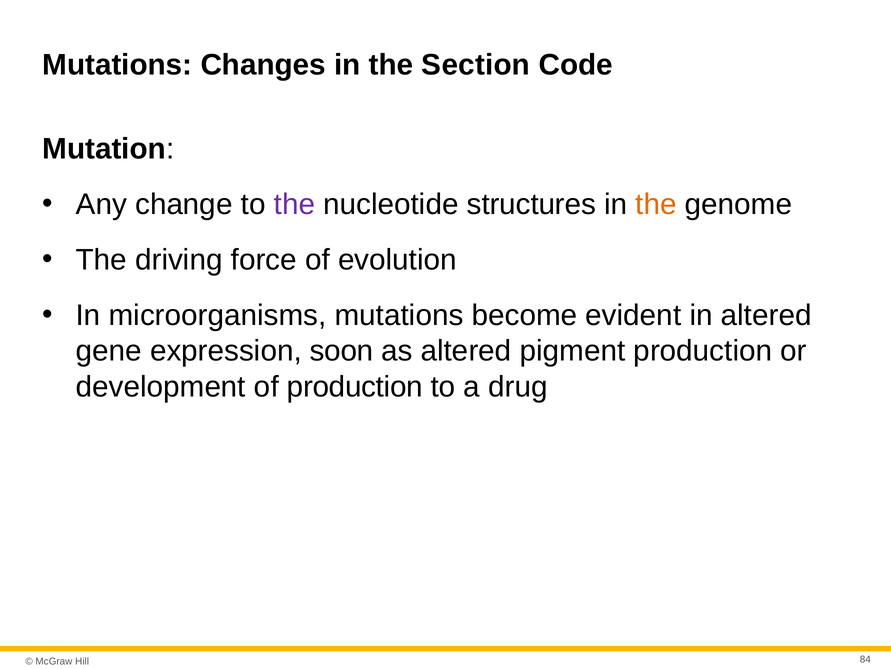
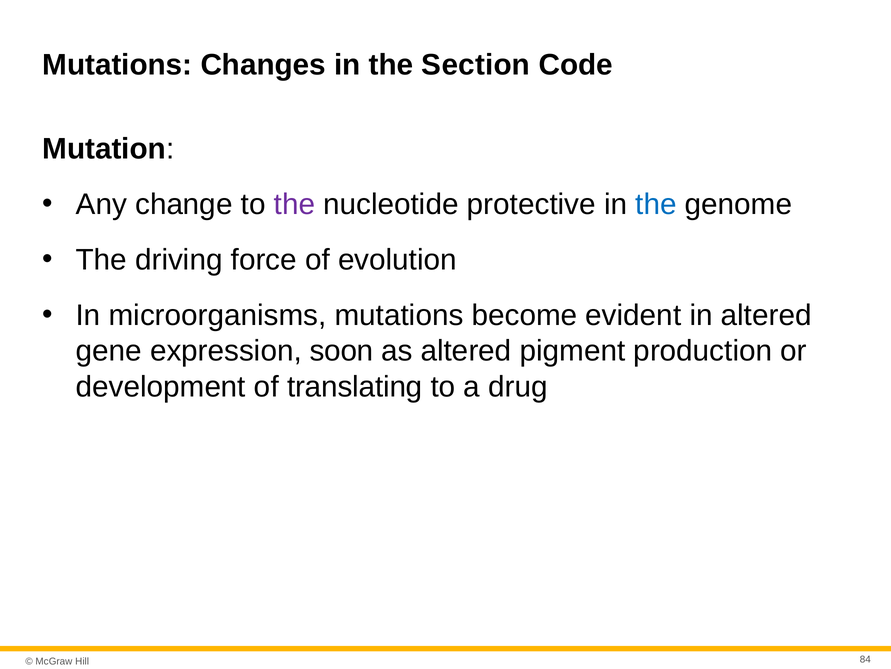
structures: structures -> protective
the at (656, 204) colour: orange -> blue
of production: production -> translating
